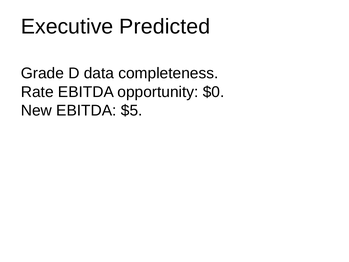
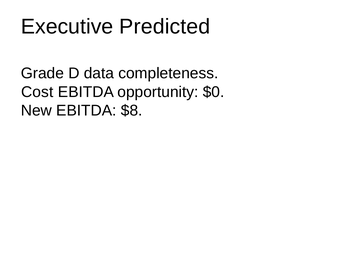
Rate: Rate -> Cost
$5: $5 -> $8
